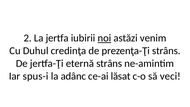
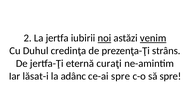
venim underline: none -> present
eternă strâns: strâns -> curaţi
spus-i: spus-i -> lăsat-i
ce-ai lăsat: lăsat -> spre
să veci: veci -> spre
